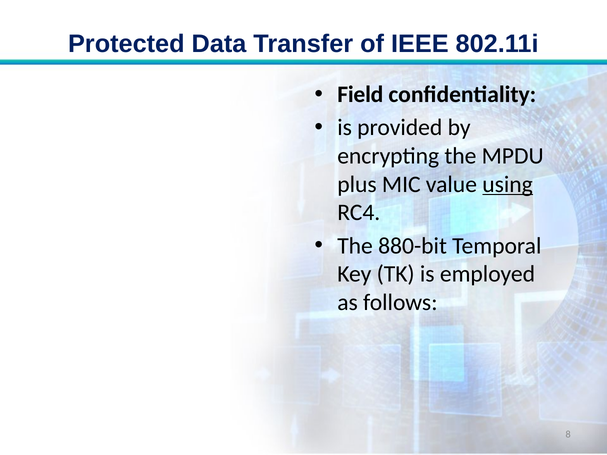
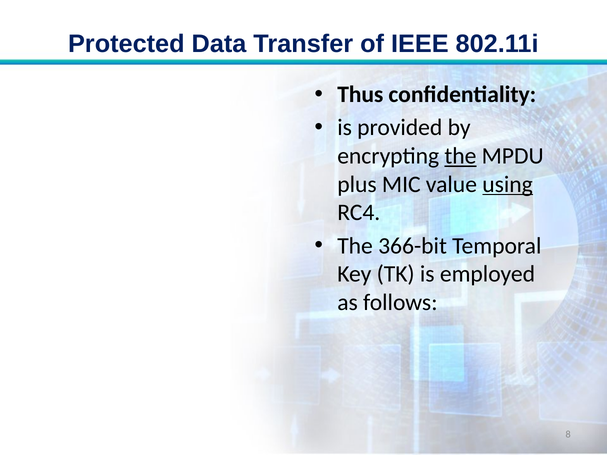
Field: Field -> Thus
the at (460, 156) underline: none -> present
880-bit: 880-bit -> 366-bit
